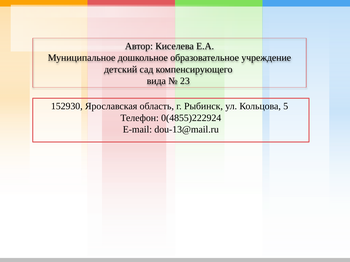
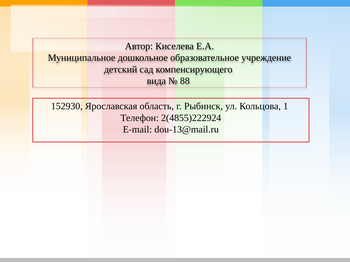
23: 23 -> 88
5: 5 -> 1
0(4855)222924: 0(4855)222924 -> 2(4855)222924
